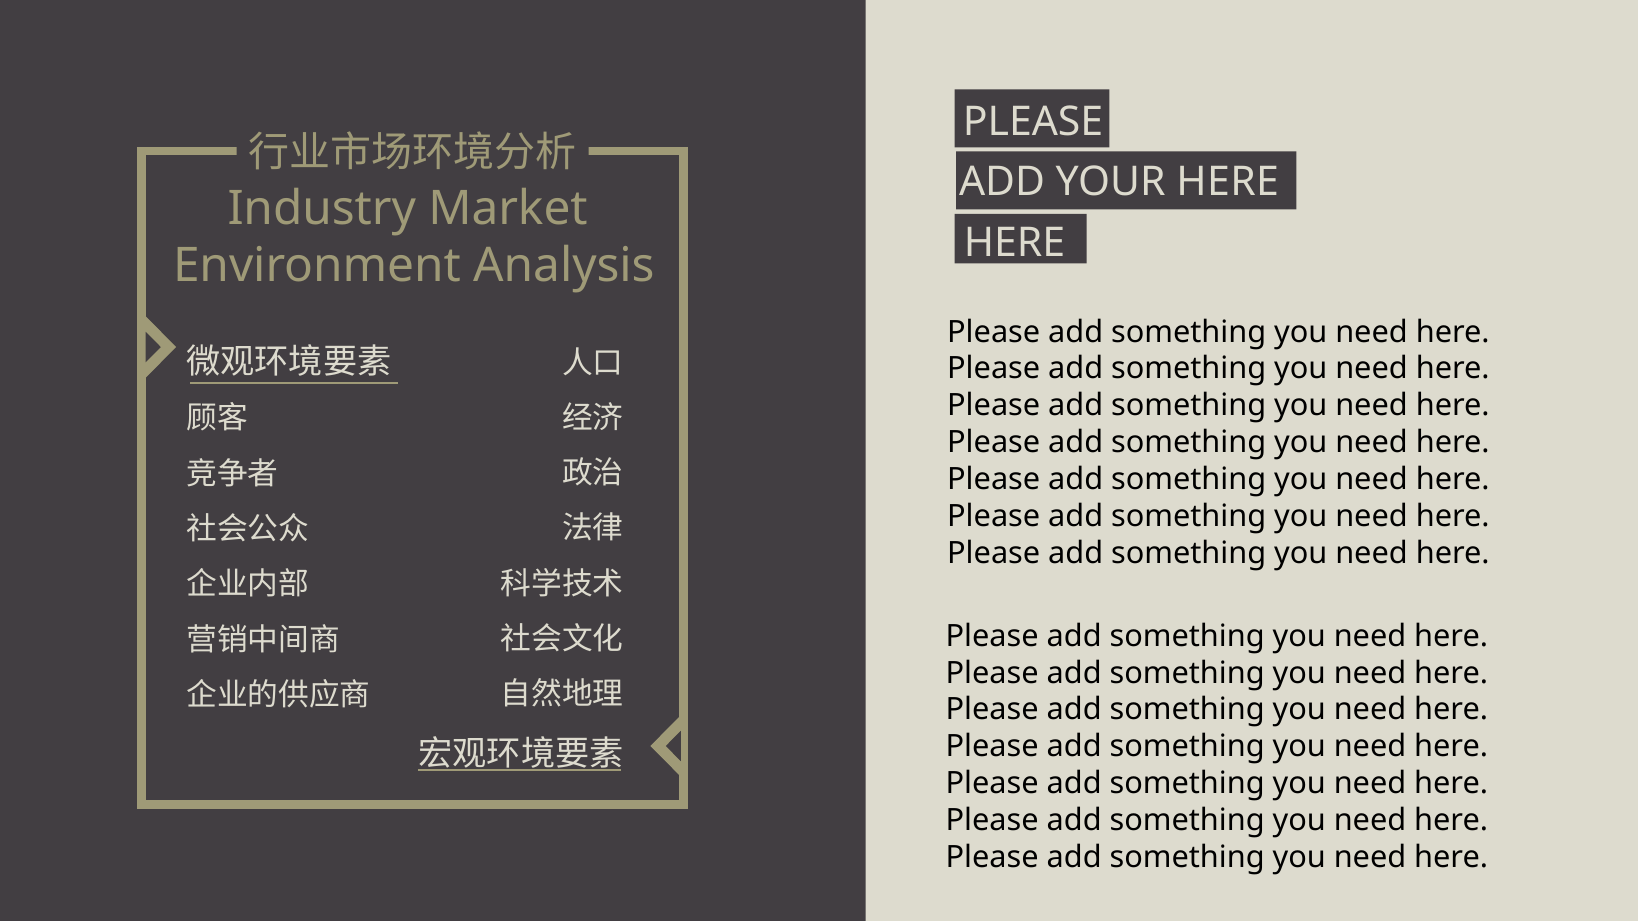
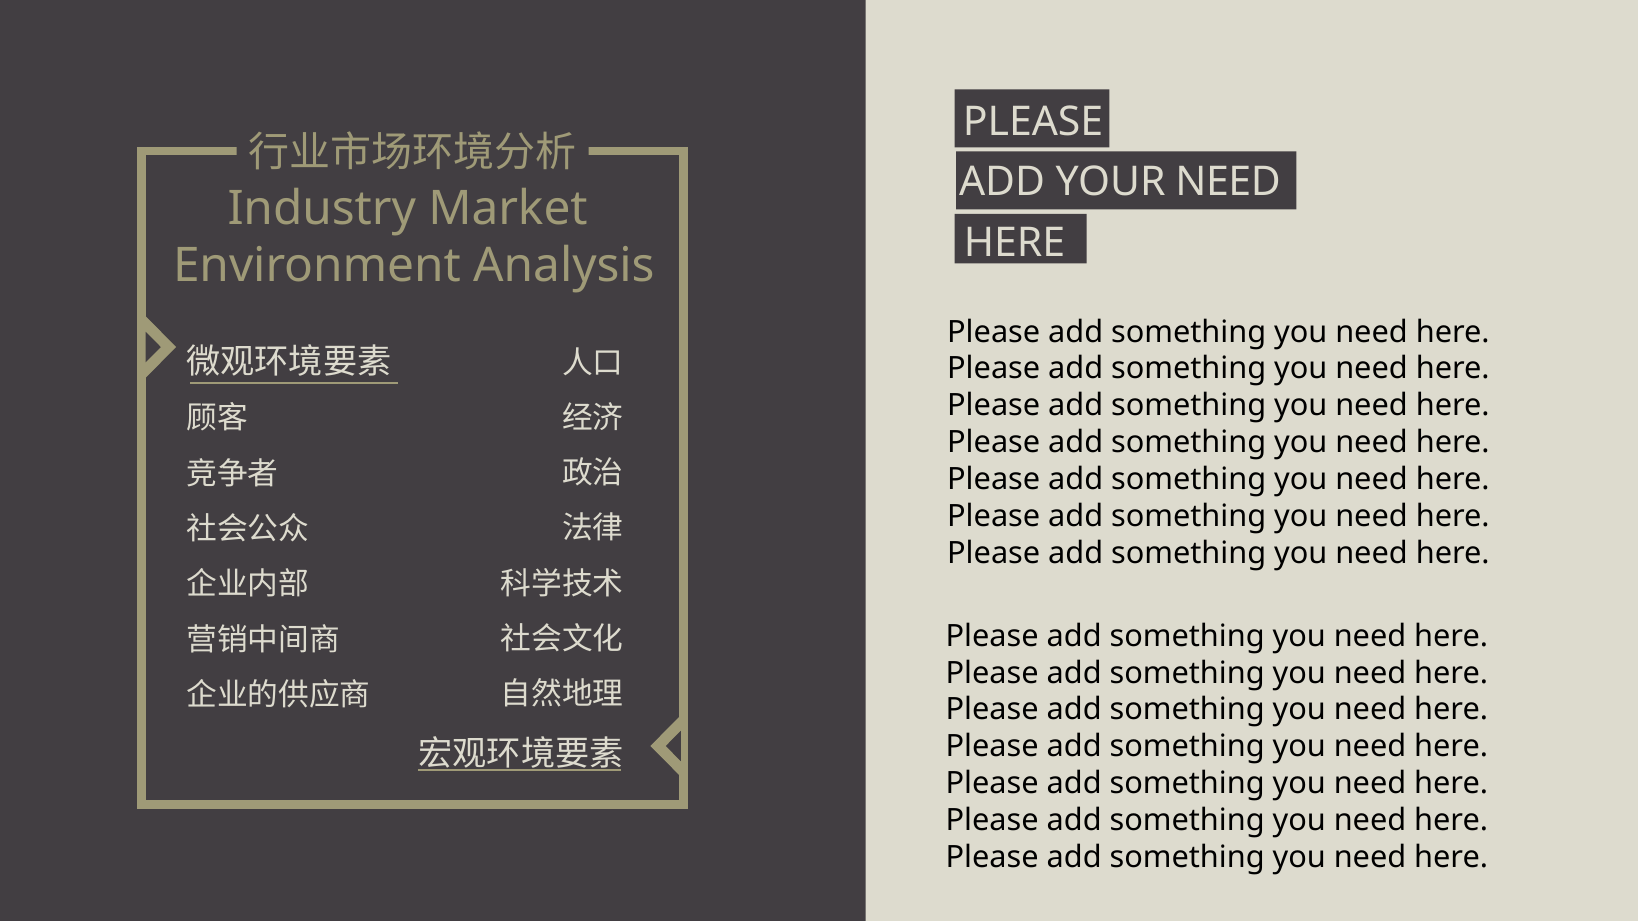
YOUR HERE: HERE -> NEED
